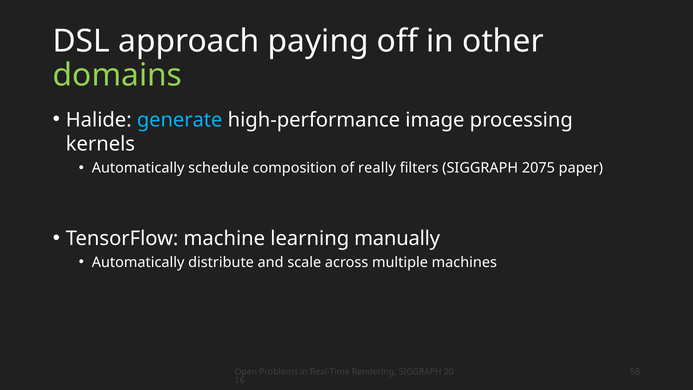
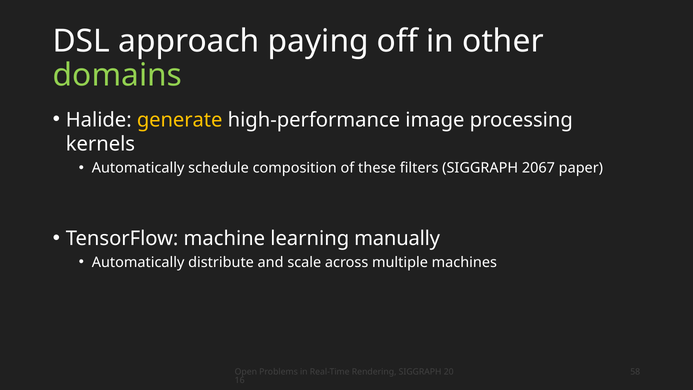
generate colour: light blue -> yellow
really: really -> these
2075: 2075 -> 2067
